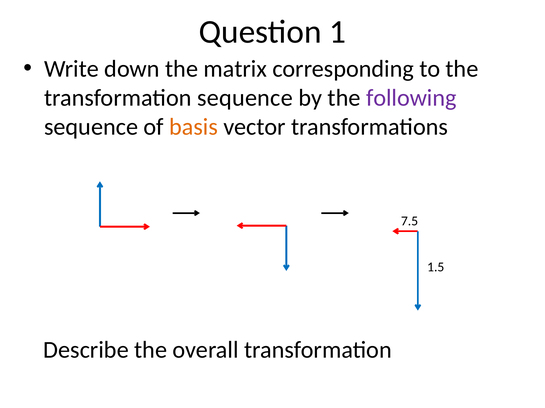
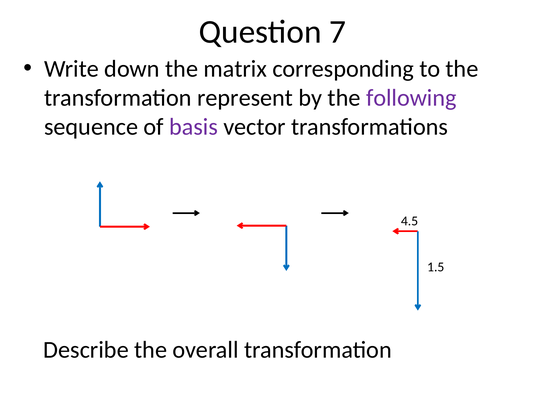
1: 1 -> 7
transformation sequence: sequence -> represent
basis colour: orange -> purple
7.5: 7.5 -> 4.5
